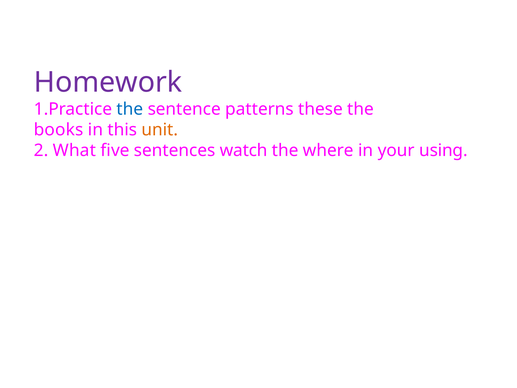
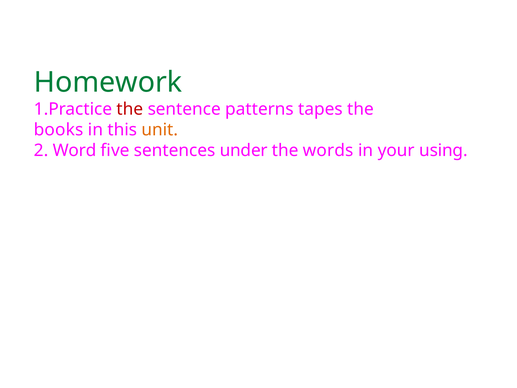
Homework colour: purple -> green
the at (130, 109) colour: blue -> red
these: these -> tapes
What: What -> Word
watch: watch -> under
where: where -> words
